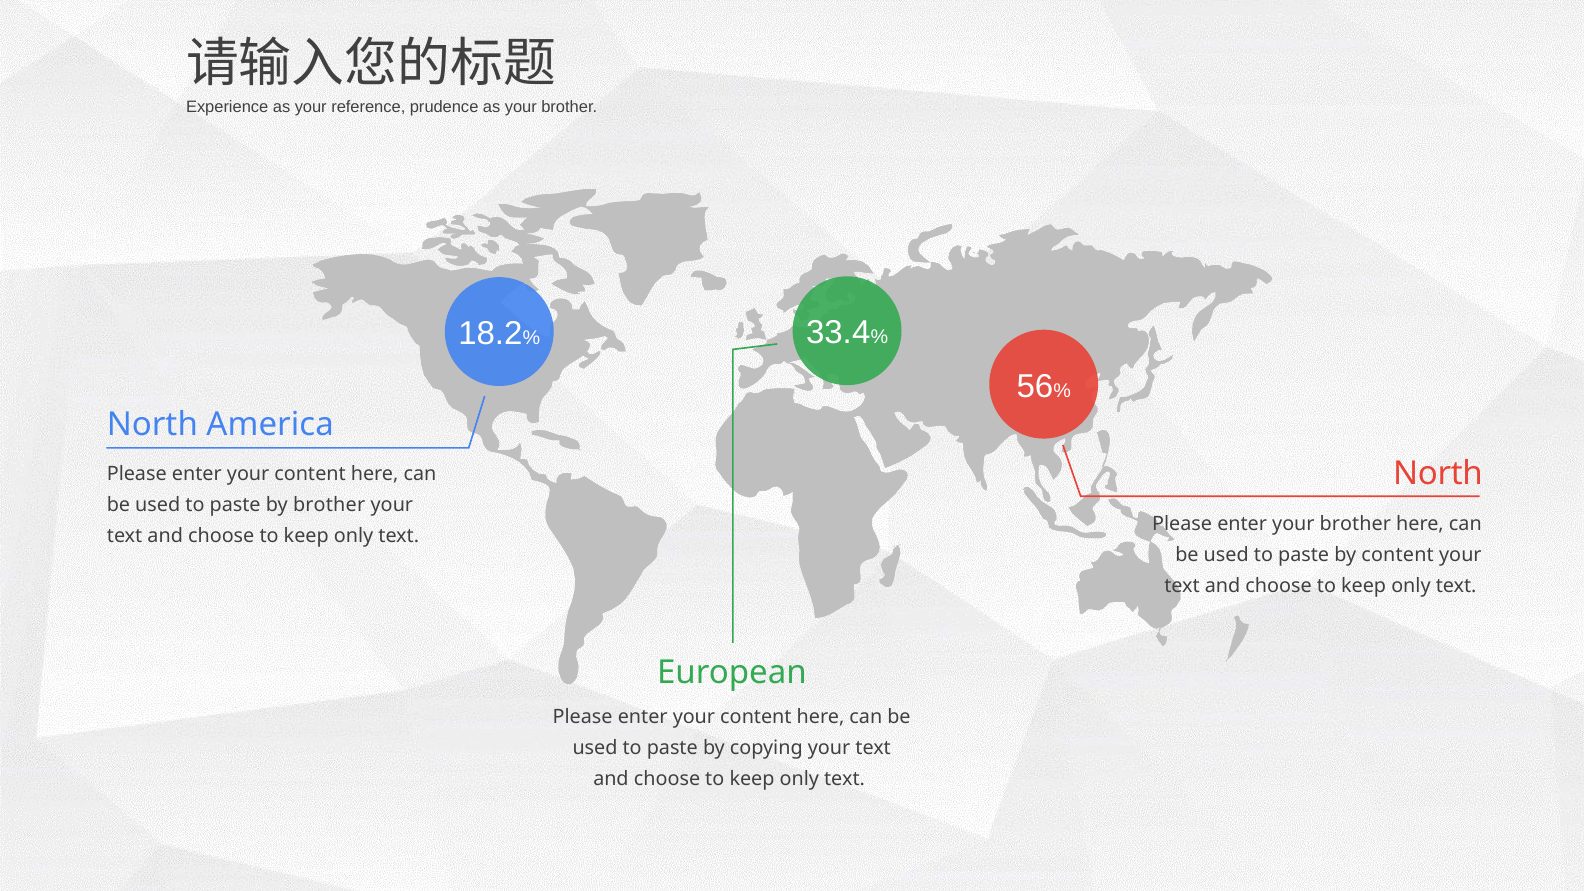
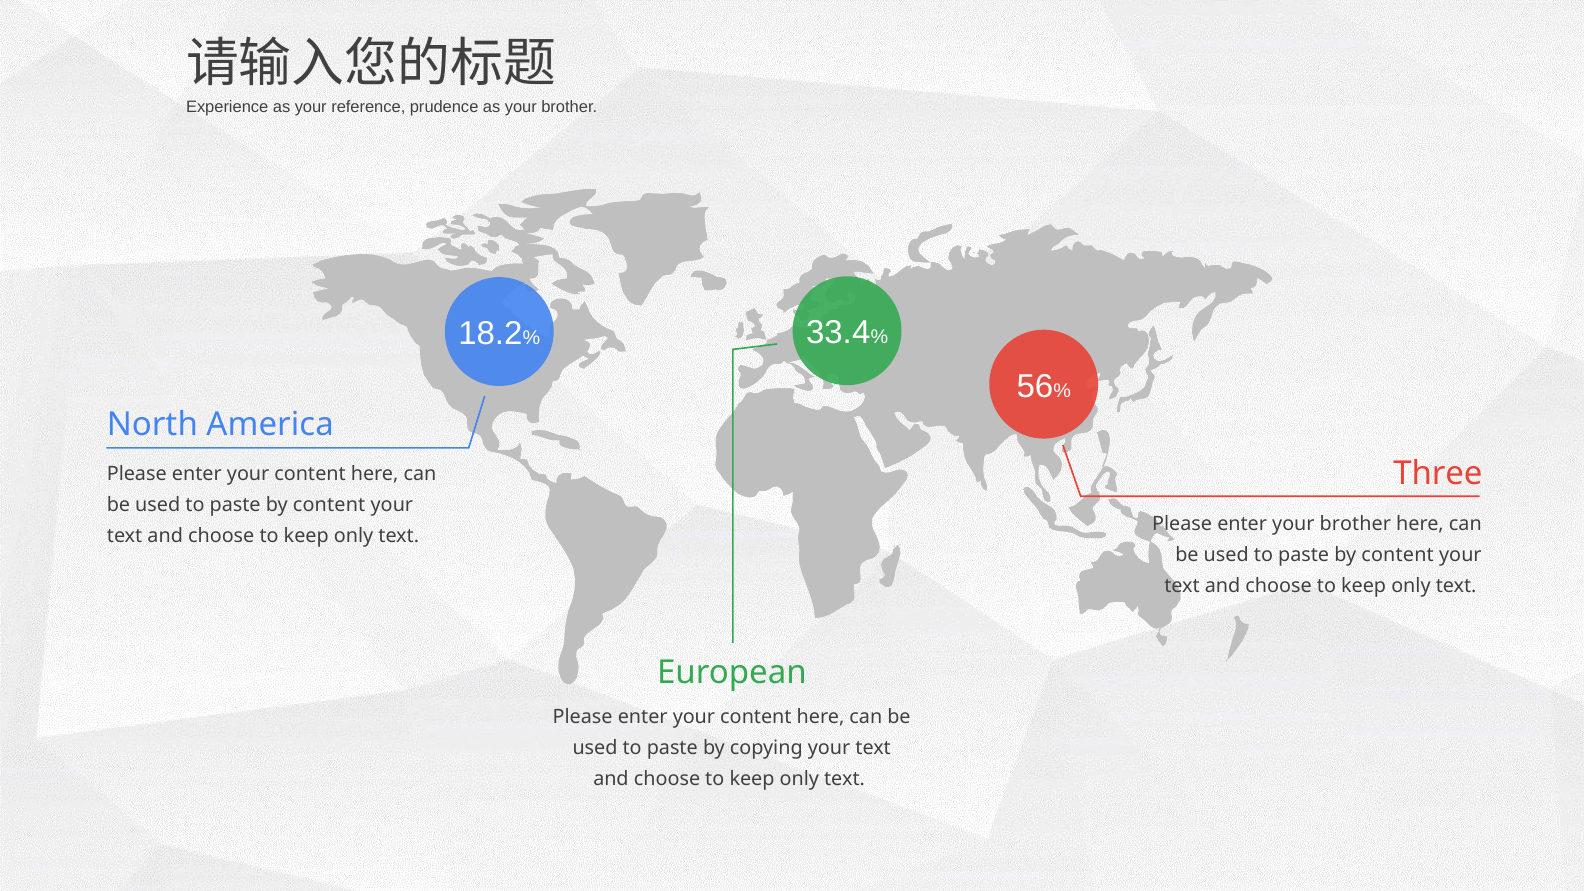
North at (1438, 473): North -> Three
brother at (329, 505): brother -> content
